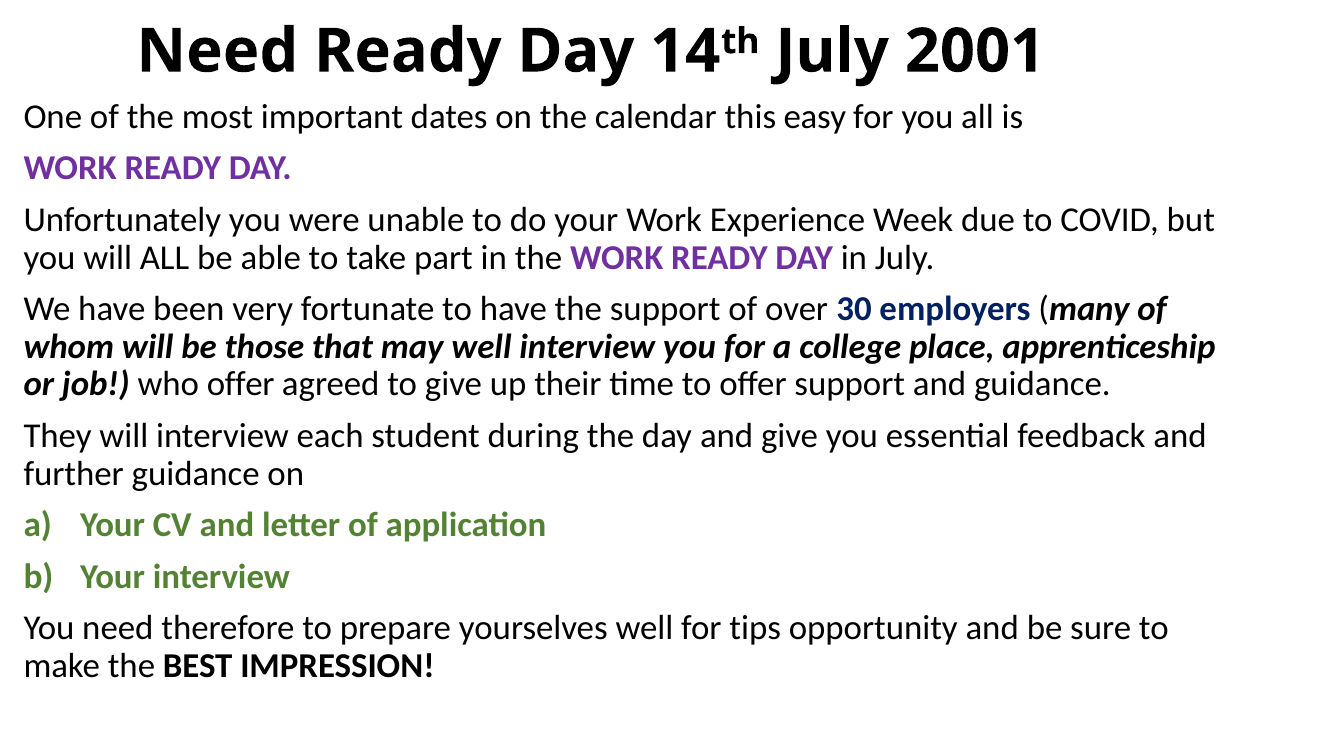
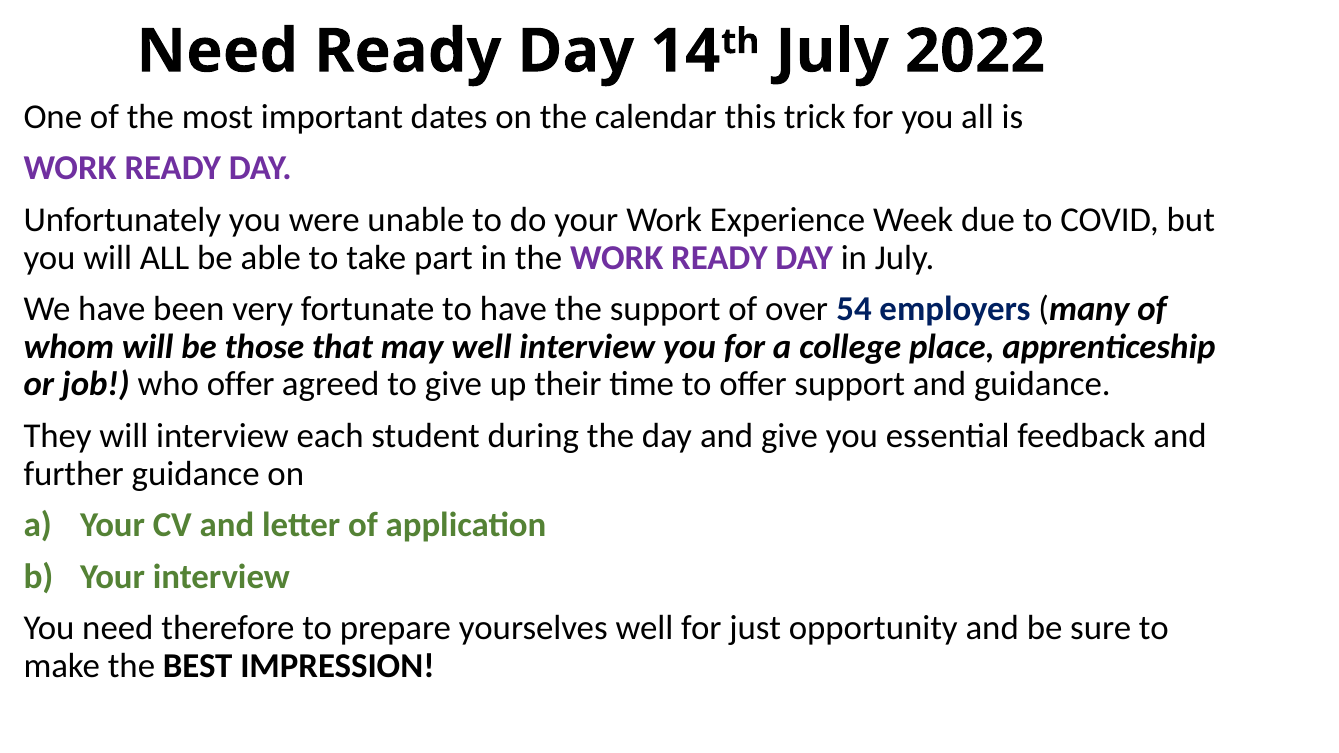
2001: 2001 -> 2022
easy: easy -> trick
30: 30 -> 54
tips: tips -> just
